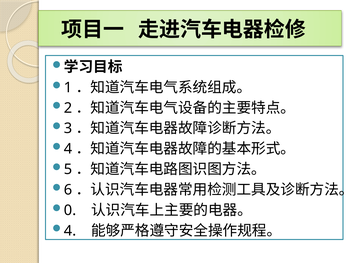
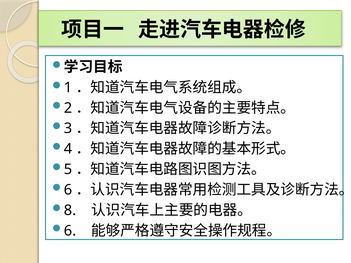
0: 0 -> 8
4 at (70, 231): 4 -> 6
